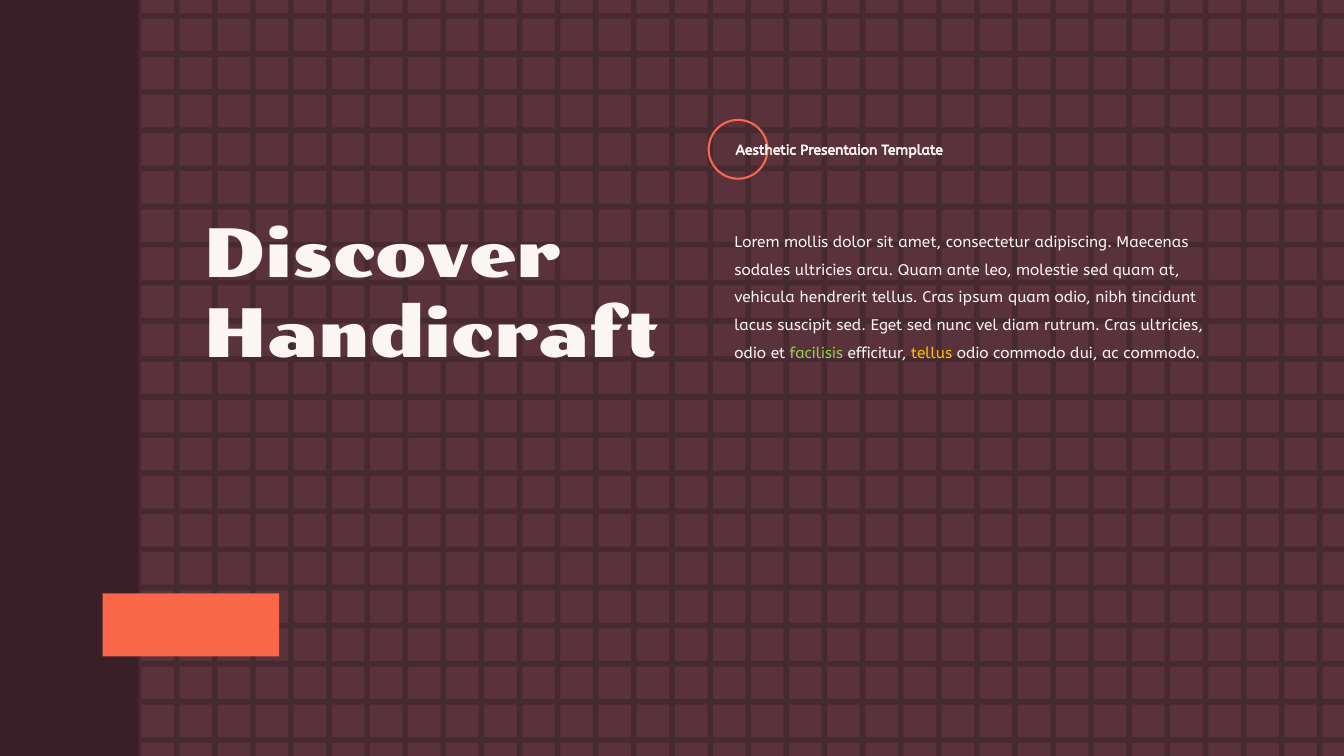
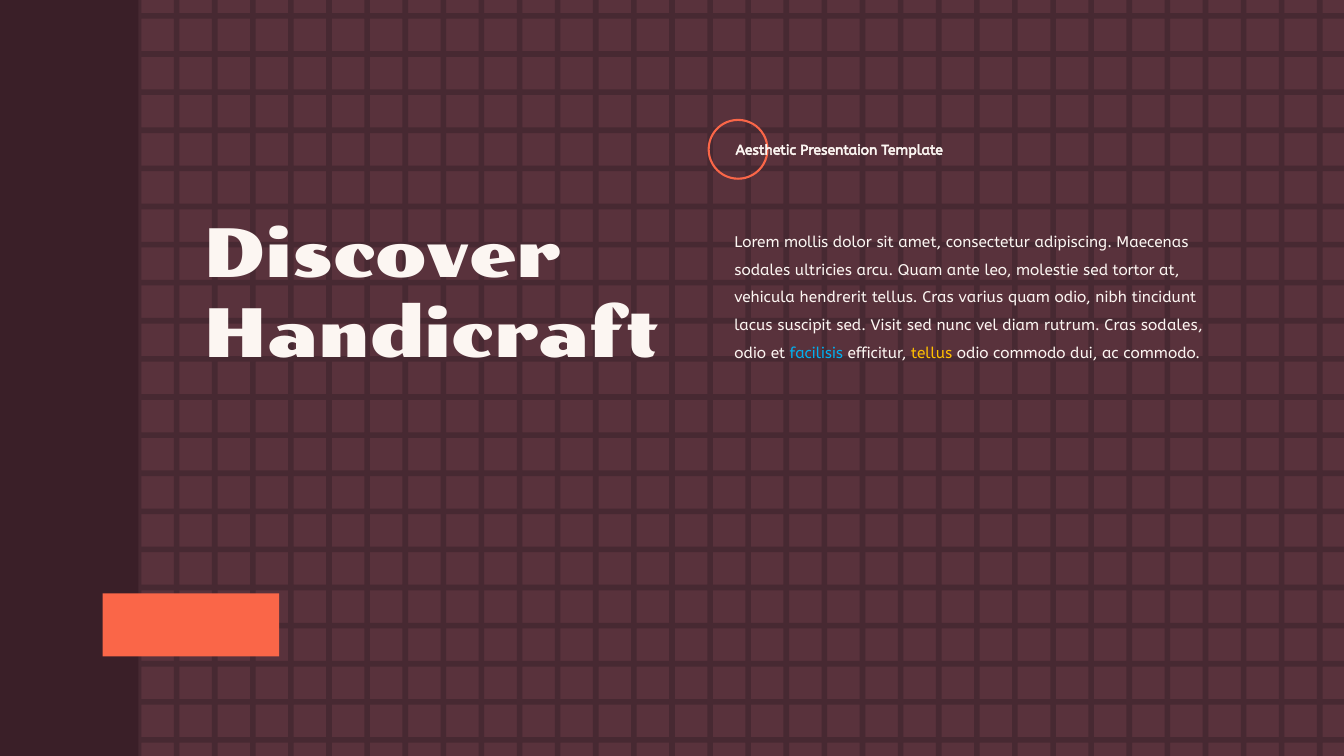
sed quam: quam -> tortor
ipsum: ipsum -> varius
Eget: Eget -> Visit
Cras ultricies: ultricies -> sodales
facilisis colour: light green -> light blue
